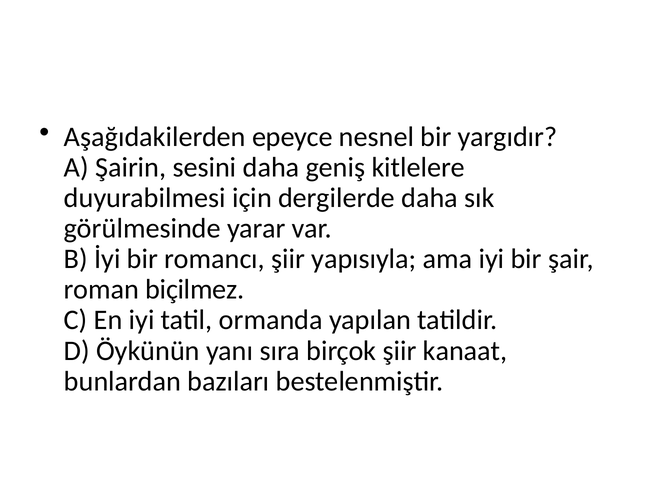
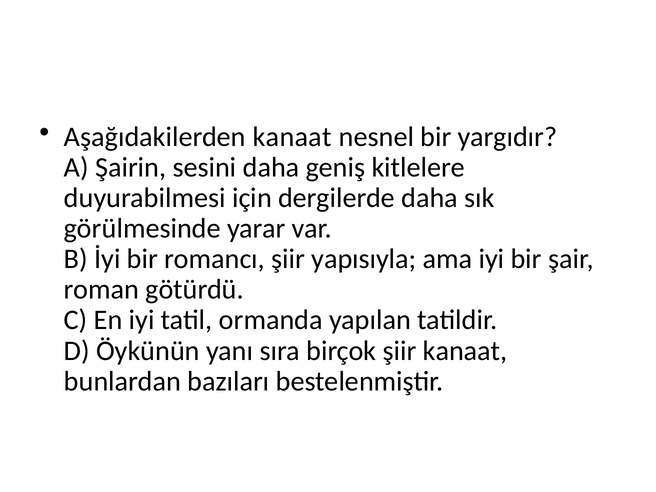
Aşağıdakilerden epeyce: epeyce -> kanaat
biçilmez: biçilmez -> götürdü
